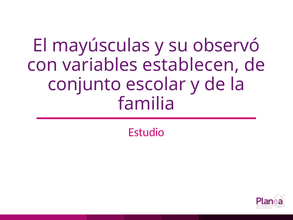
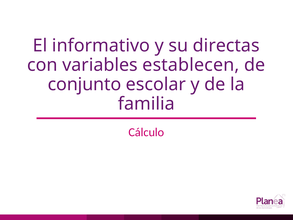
mayúsculas: mayúsculas -> informativo
observó: observó -> directas
Estudio: Estudio -> Cálculo
